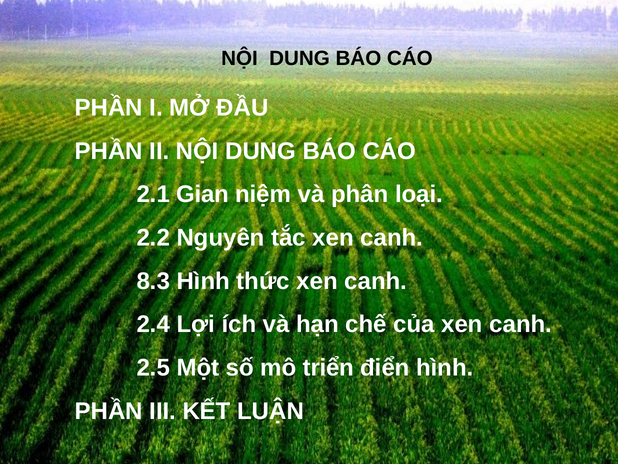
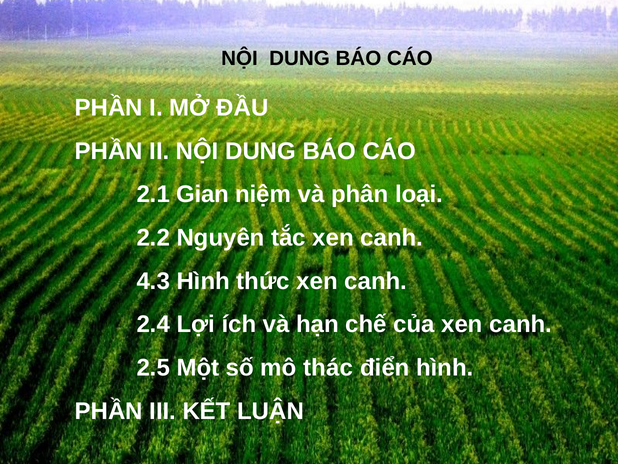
8.3: 8.3 -> 4.3
triển: triển -> thác
